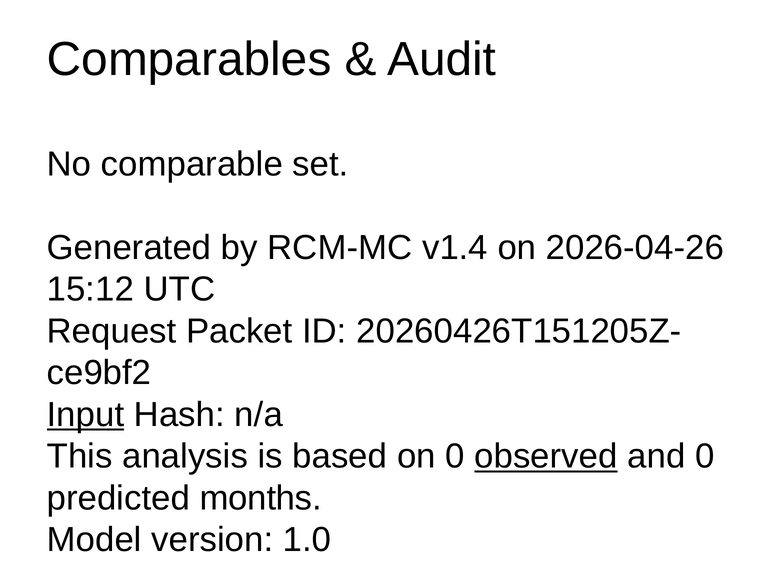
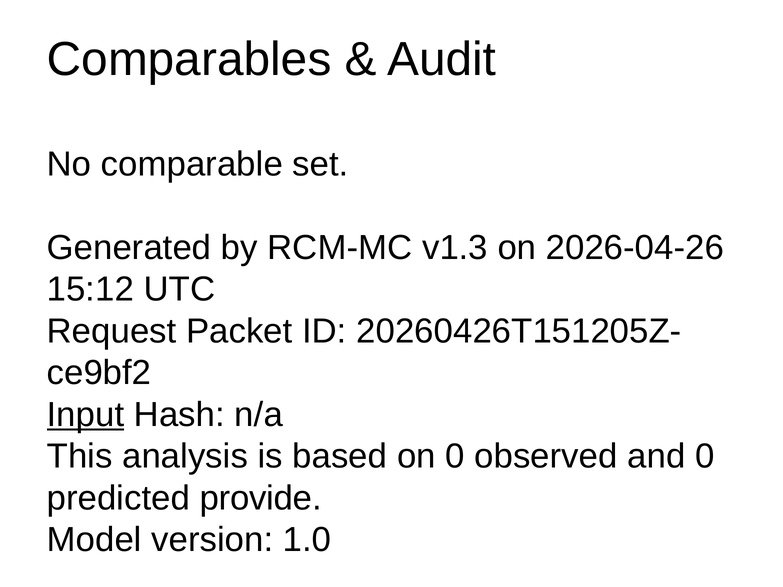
v1.4: v1.4 -> v1.3
observed underline: present -> none
months: months -> provide
